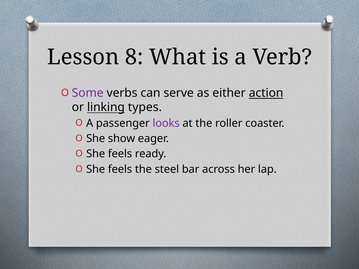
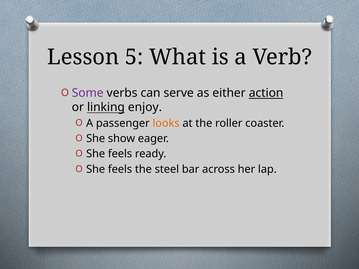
8: 8 -> 5
types: types -> enjoy
looks colour: purple -> orange
